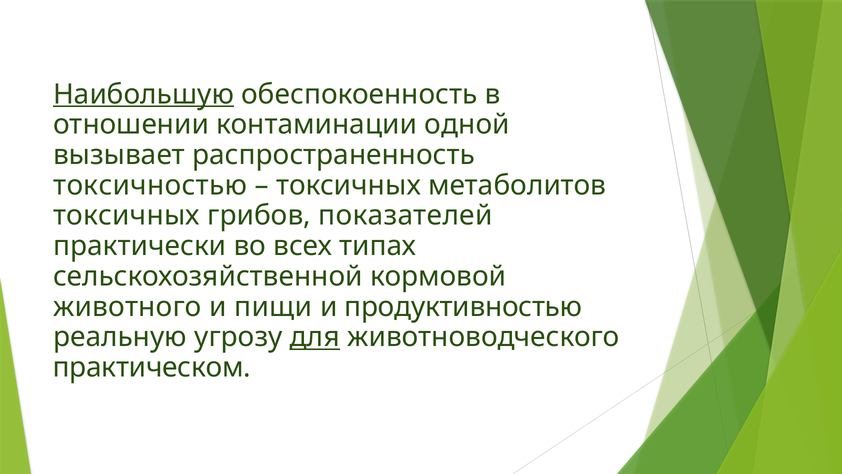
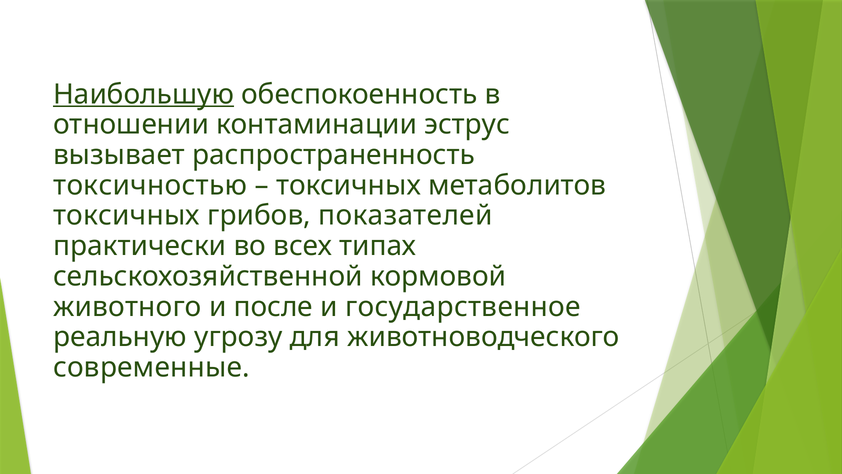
одной: одной -> эструс
пищи: пищи -> после
продуктивностью: продуктивностью -> государственное
для underline: present -> none
практическом: практическом -> современные
